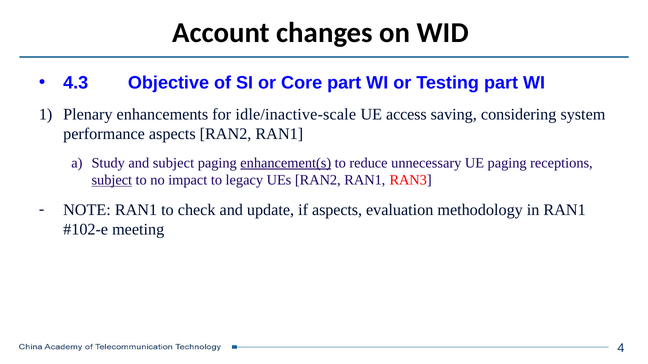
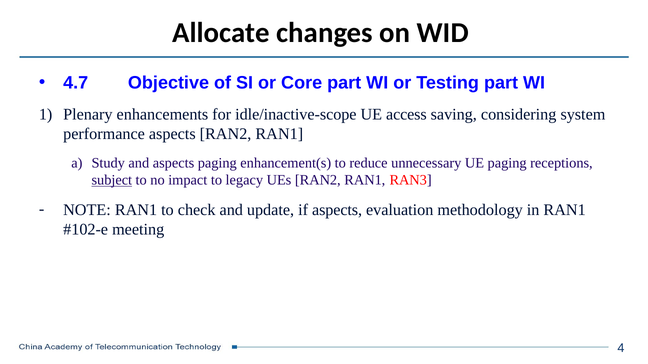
Account: Account -> Allocate
4.3: 4.3 -> 4.7
idle/inactive-scale: idle/inactive-scale -> idle/inactive-scope
and subject: subject -> aspects
enhancement(s underline: present -> none
